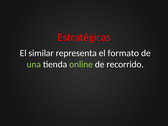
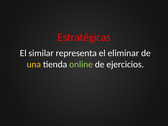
formato: formato -> eliminar
una colour: light green -> yellow
recorrido: recorrido -> ejercicios
